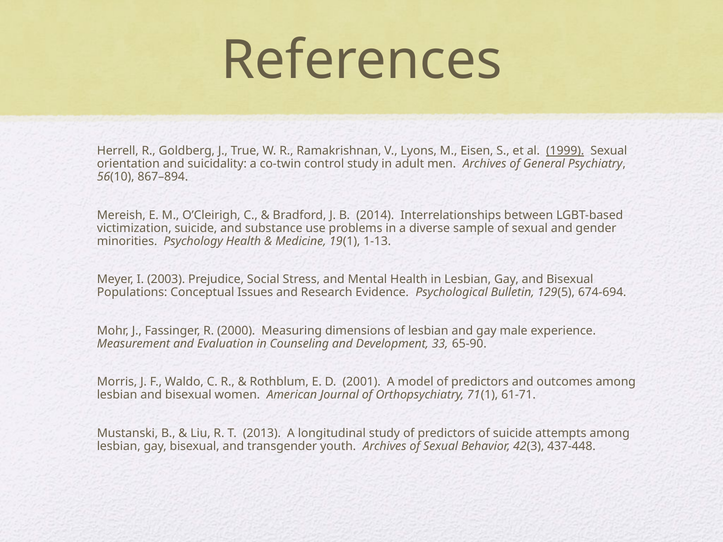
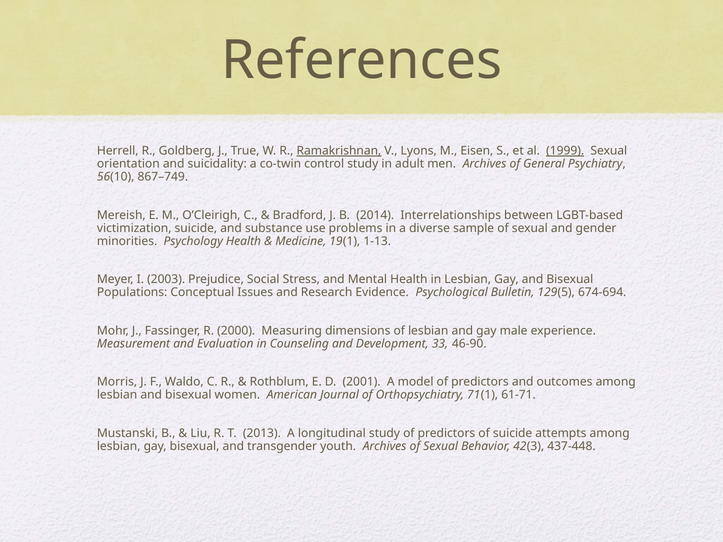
Ramakrishnan underline: none -> present
867–894: 867–894 -> 867–749
65-90: 65-90 -> 46-90
